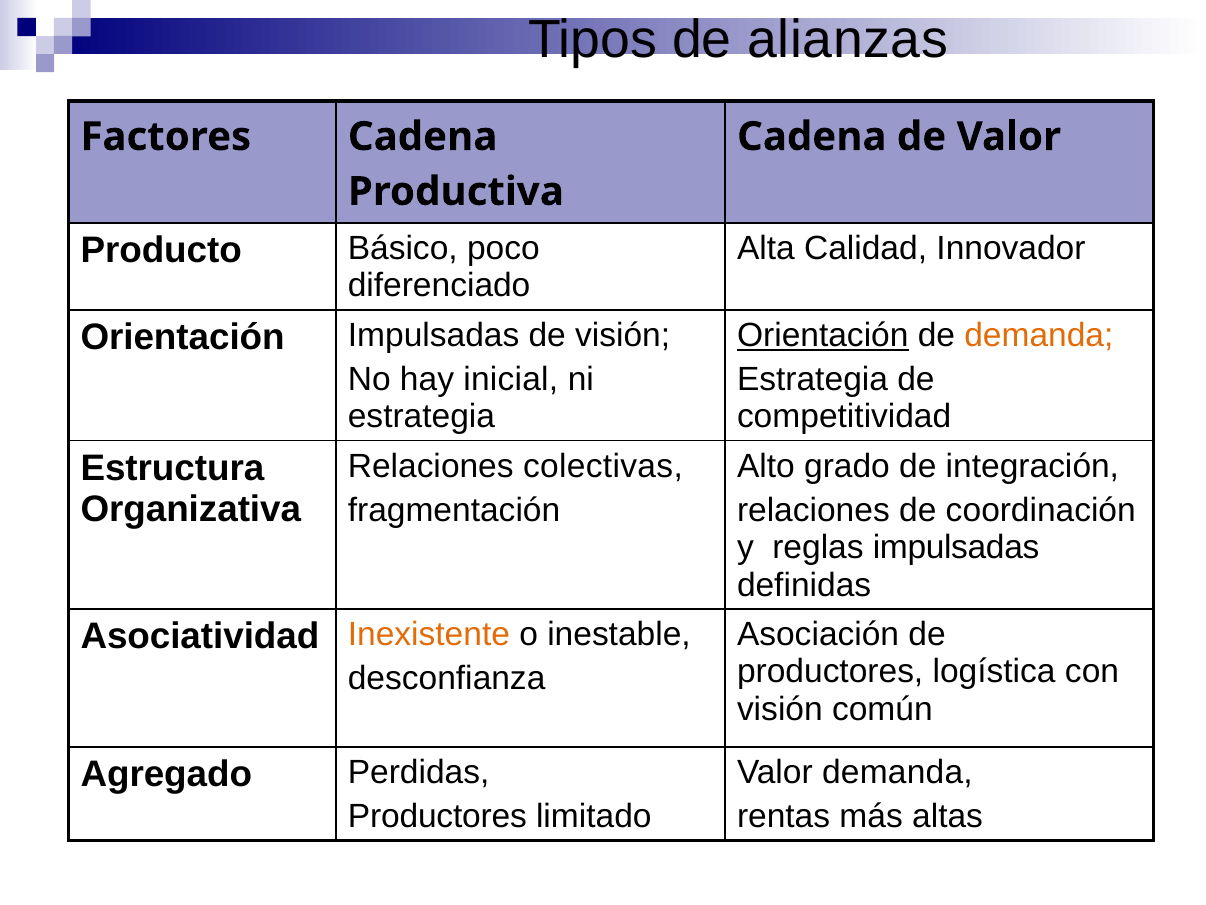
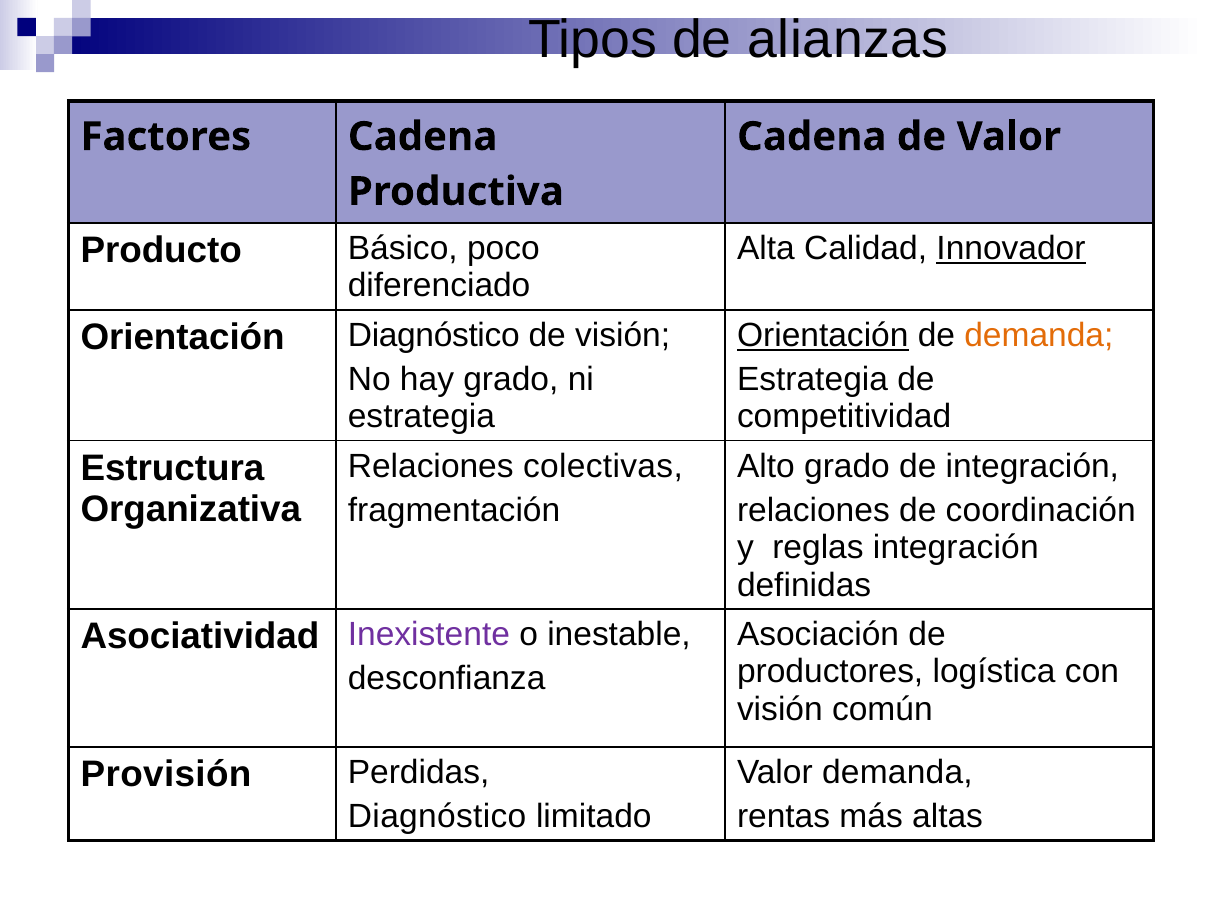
Innovador underline: none -> present
Orientación Impulsadas: Impulsadas -> Diagnóstico
hay inicial: inicial -> grado
reglas impulsadas: impulsadas -> integración
Inexistente colour: orange -> purple
Agregado: Agregado -> Provisión
Productores at (437, 816): Productores -> Diagnóstico
